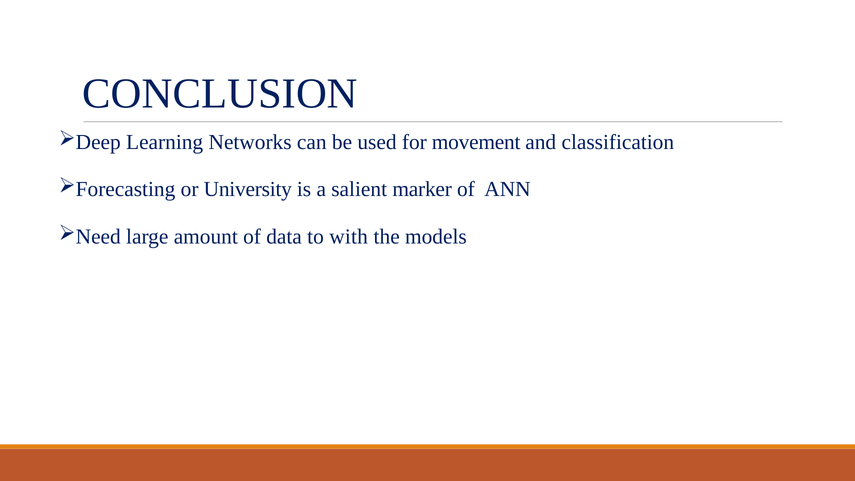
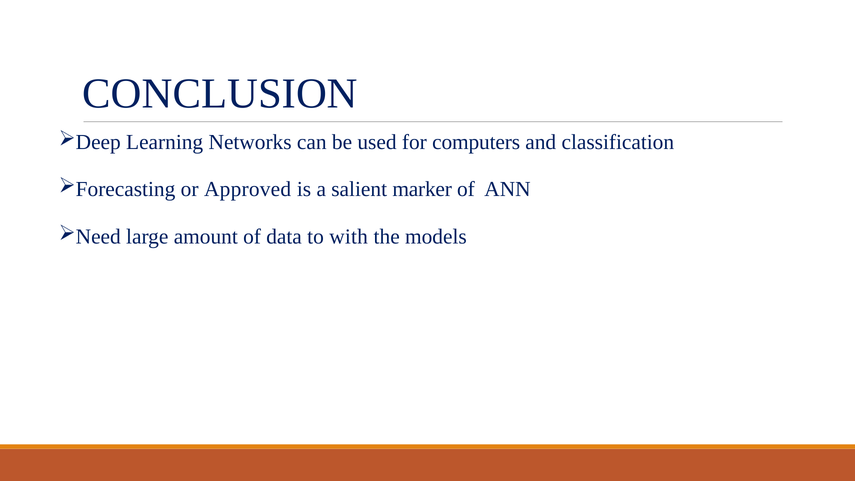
movement: movement -> computers
University: University -> Approved
